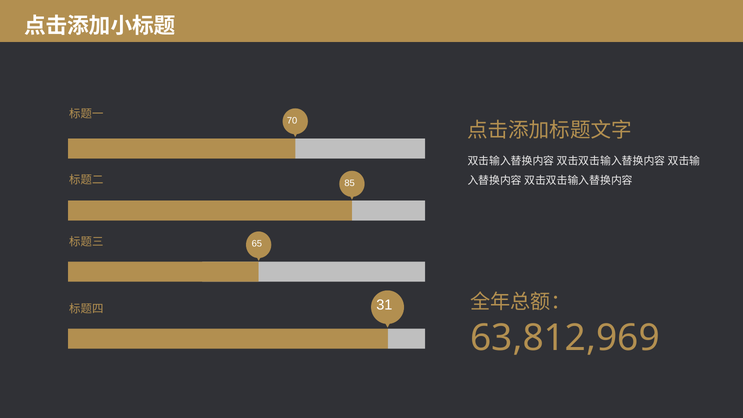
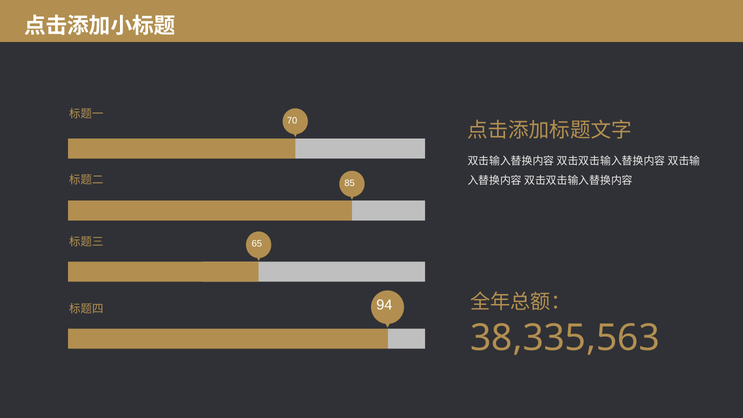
31: 31 -> 94
63,812,969: 63,812,969 -> 38,335,563
